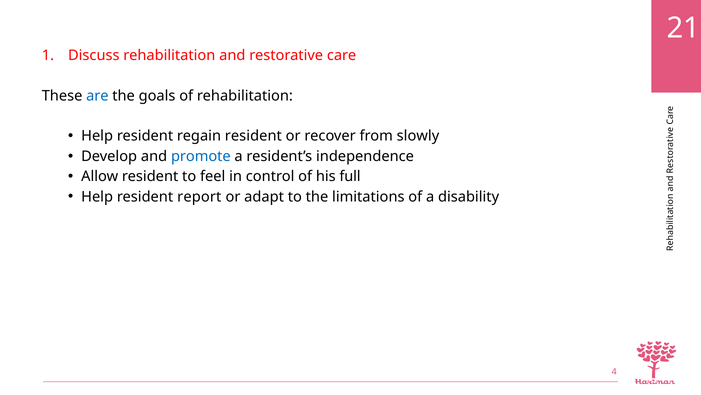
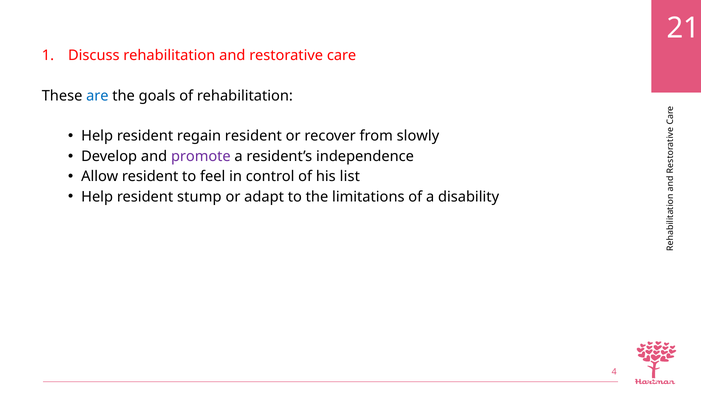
promote colour: blue -> purple
full: full -> list
report: report -> stump
